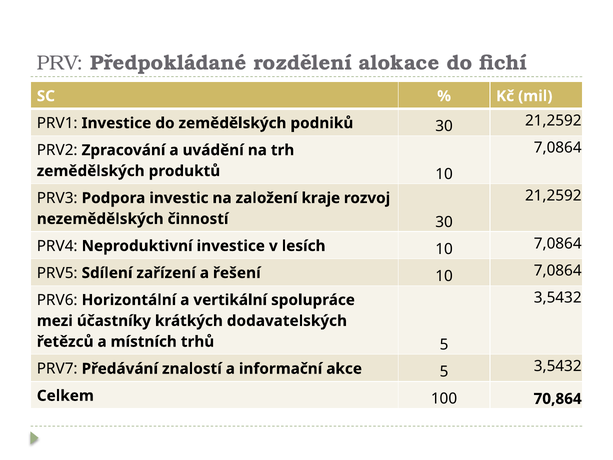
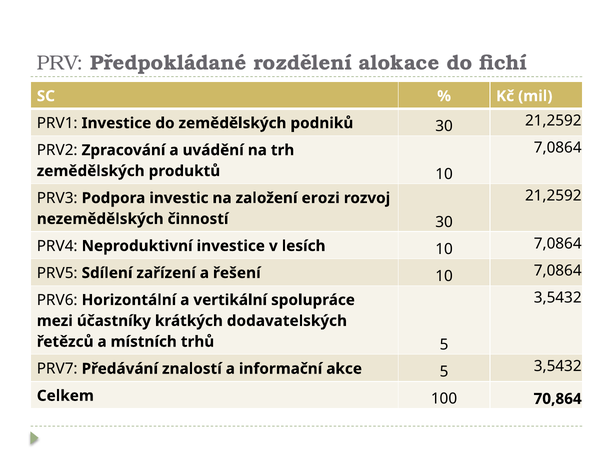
kraje: kraje -> erozi
